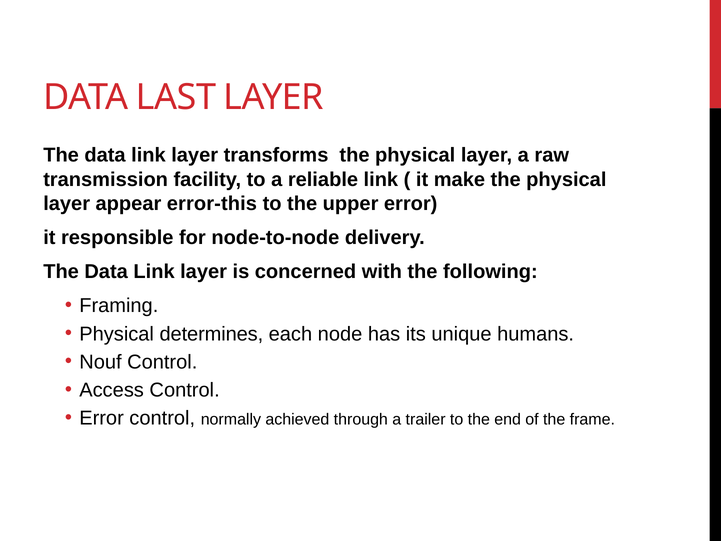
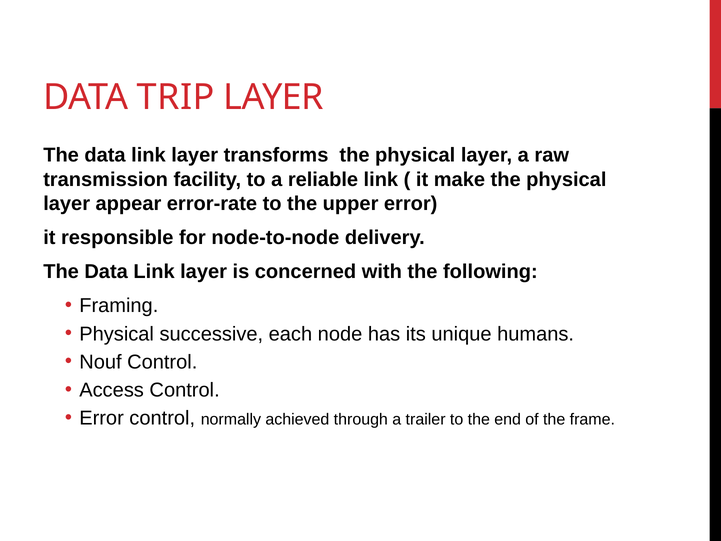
LAST: LAST -> TRIP
error-this: error-this -> error-rate
determines: determines -> successive
